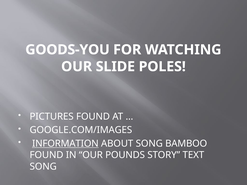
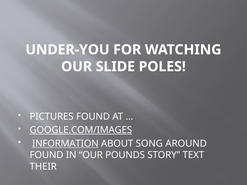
GOODS-YOU: GOODS-YOU -> UNDER-YOU
GOOGLE.COM/IMAGES underline: none -> present
BAMBOO: BAMBOO -> AROUND
SONG at (43, 167): SONG -> THEIR
